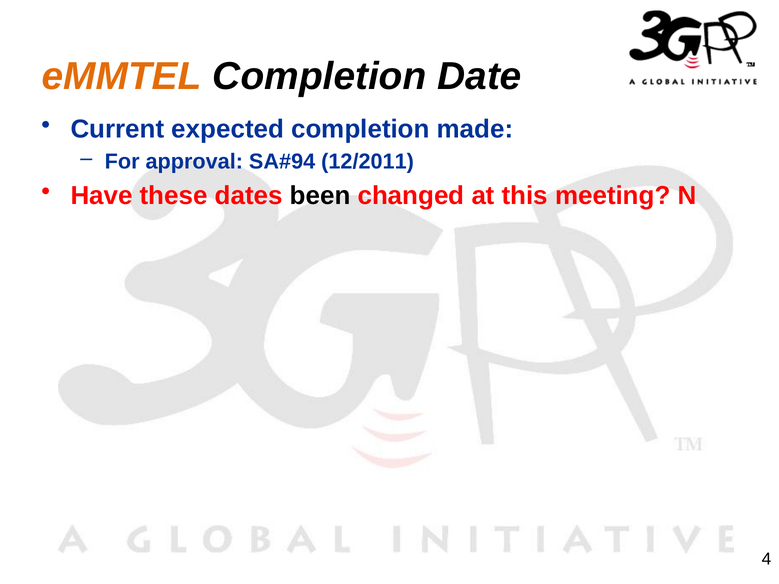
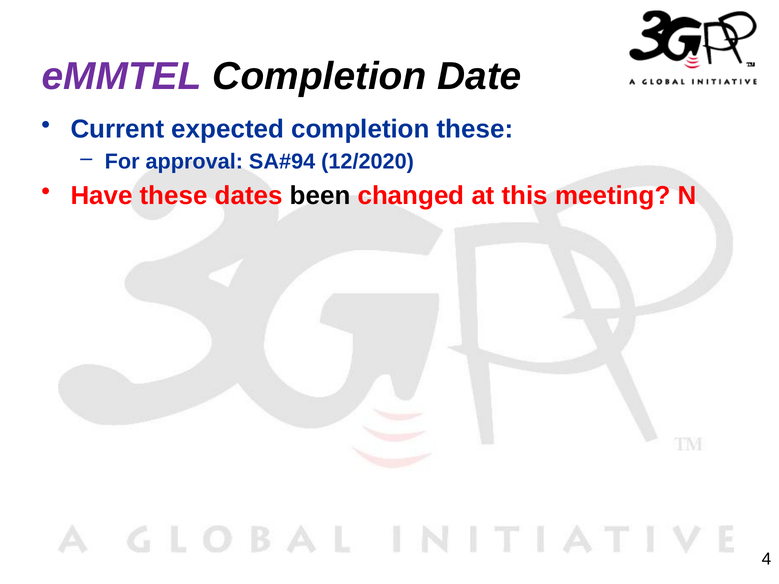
eMMTEL colour: orange -> purple
completion made: made -> these
12/2011: 12/2011 -> 12/2020
